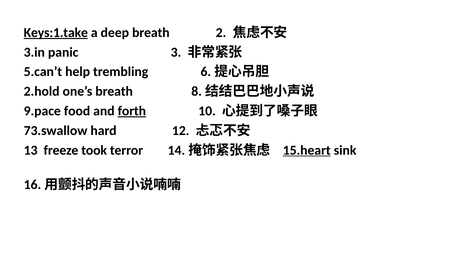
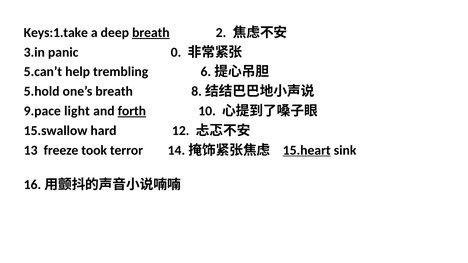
Keys:1.take underline: present -> none
breath at (151, 33) underline: none -> present
3: 3 -> 0
2.hold: 2.hold -> 5.hold
food: food -> light
73.swallow: 73.swallow -> 15.swallow
